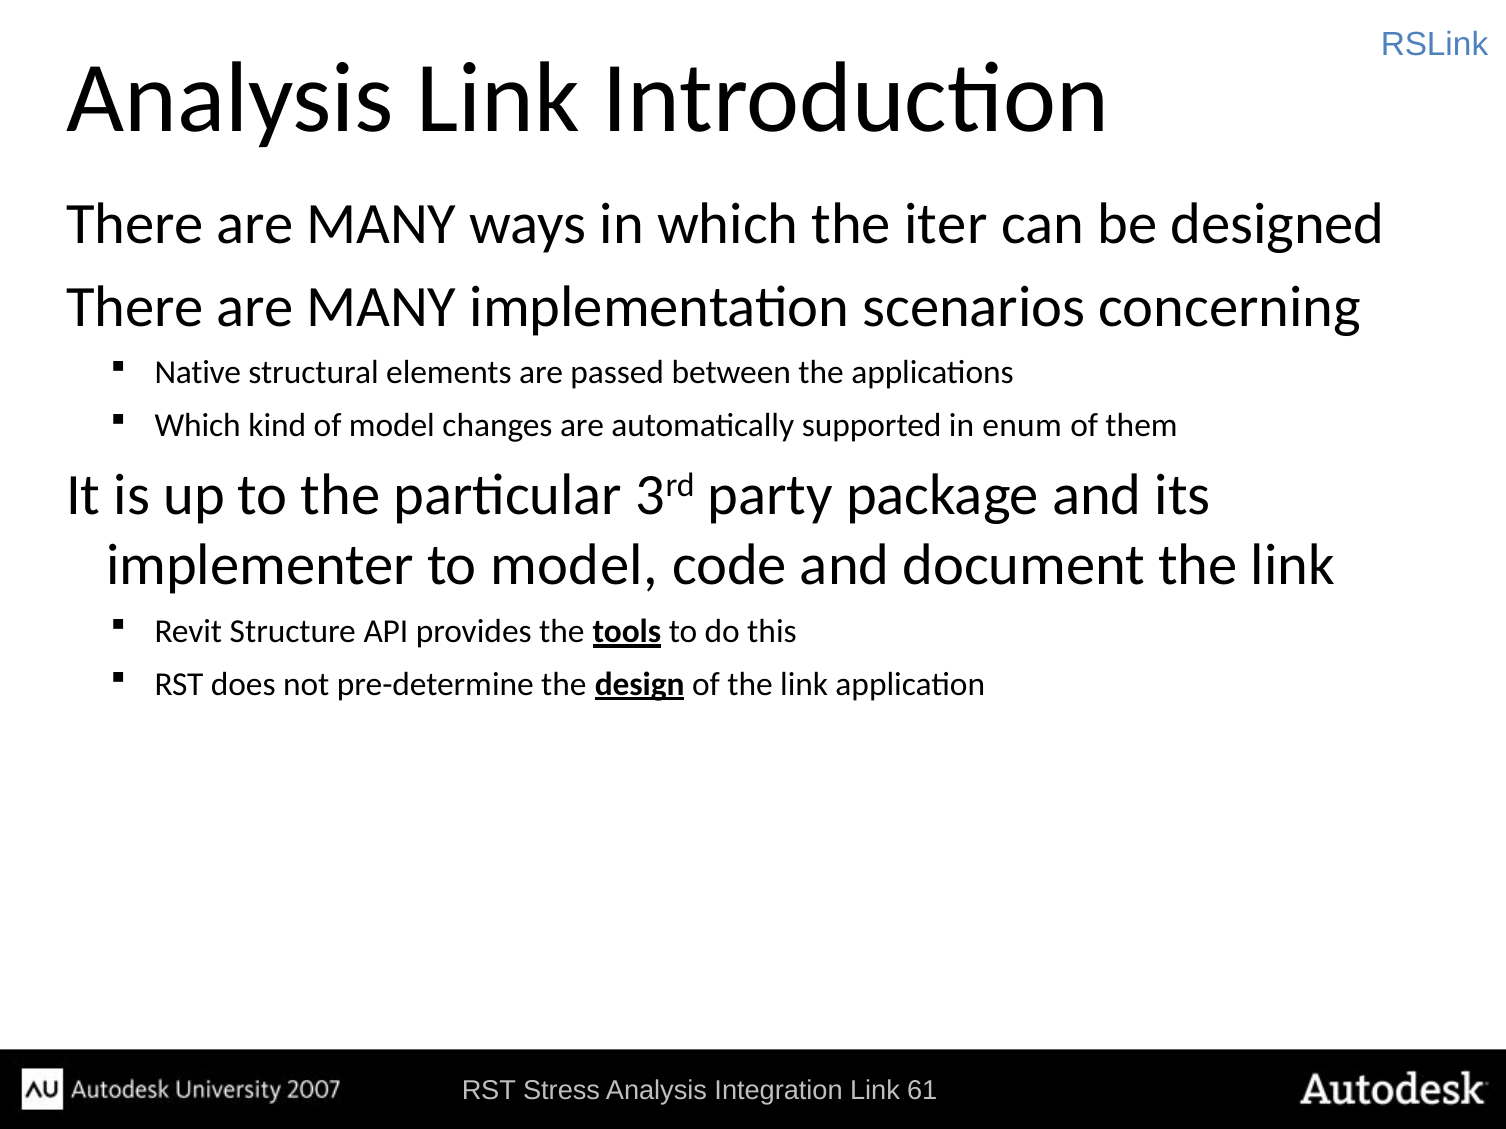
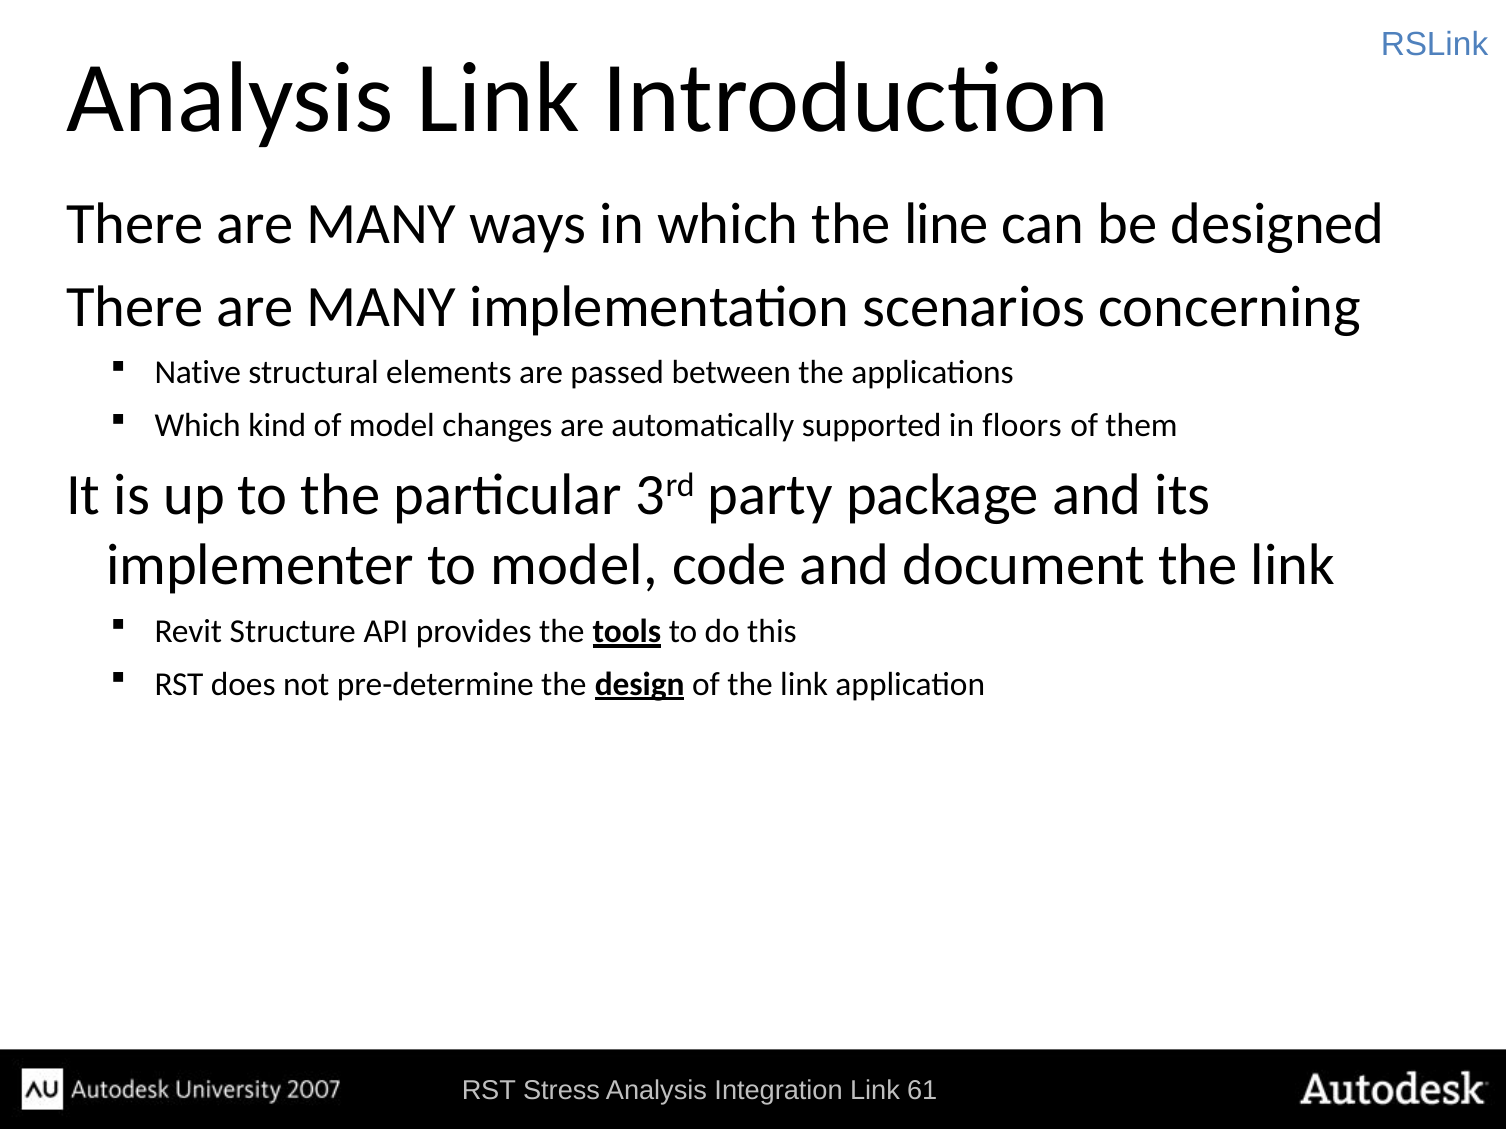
iter: iter -> line
enum: enum -> floors
